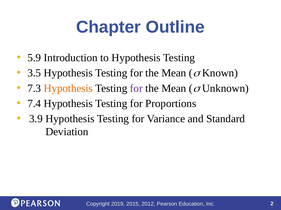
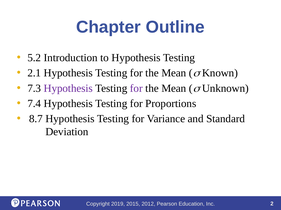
5.9: 5.9 -> 5.2
3.5: 3.5 -> 2.1
Hypothesis at (68, 89) colour: orange -> purple
3.9: 3.9 -> 8.7
